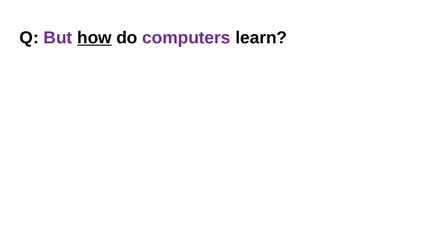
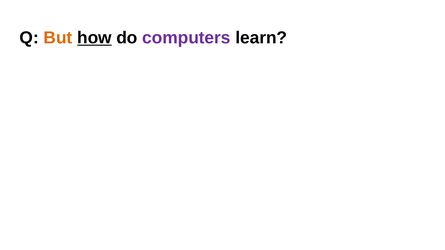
But colour: purple -> orange
